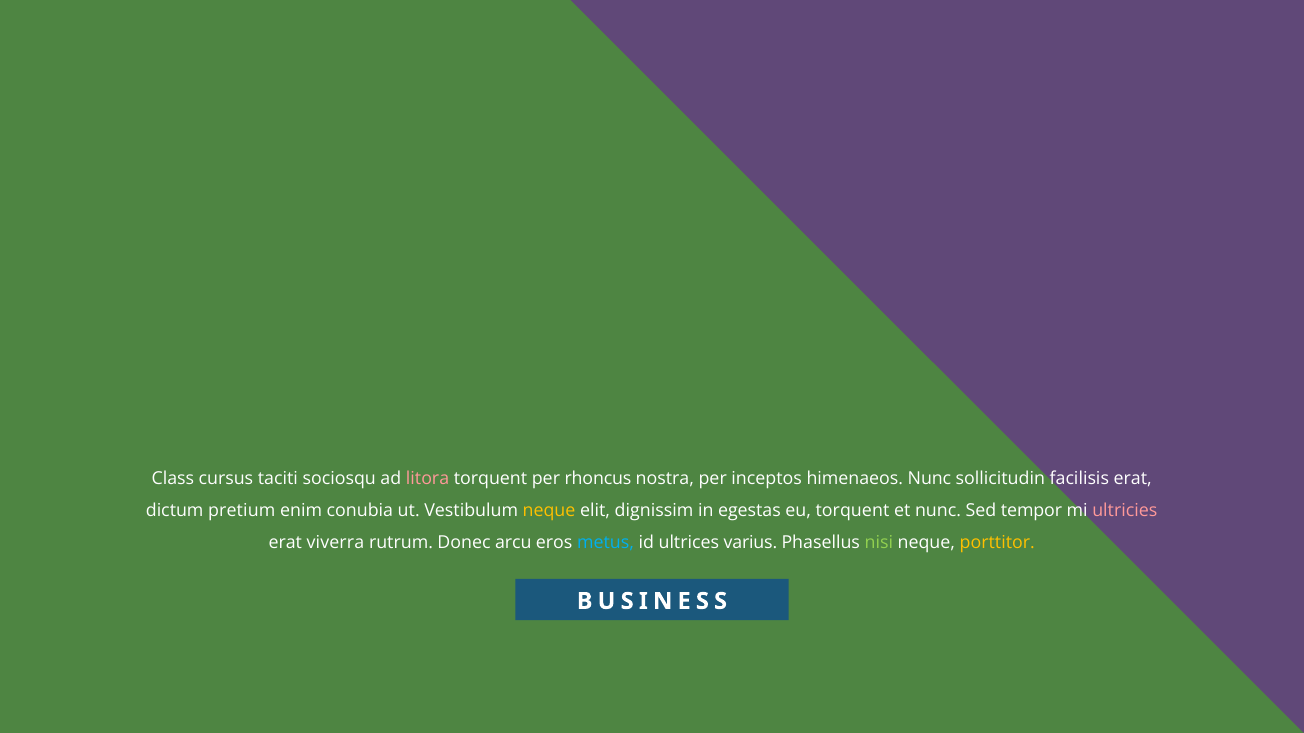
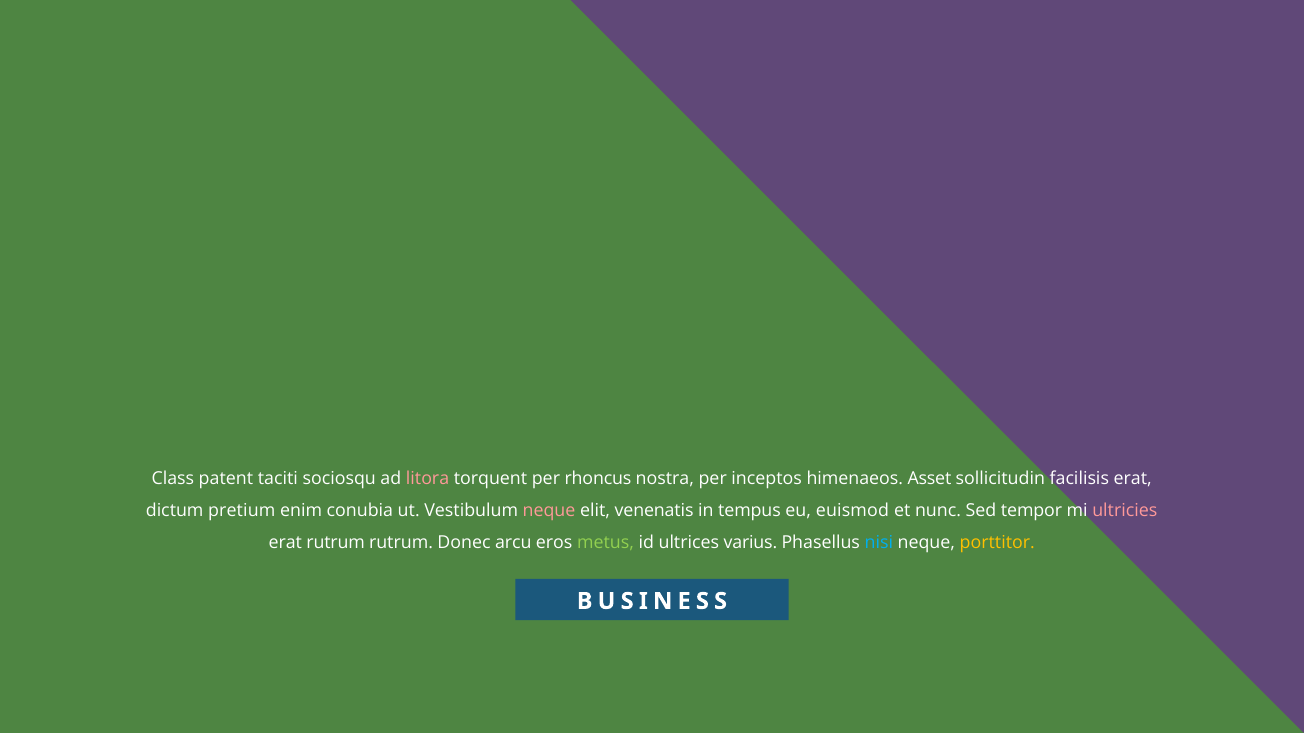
cursus: cursus -> patent
himenaeos Nunc: Nunc -> Asset
neque at (549, 511) colour: yellow -> pink
dignissim: dignissim -> venenatis
egestas: egestas -> tempus
eu torquent: torquent -> euismod
erat viverra: viverra -> rutrum
metus colour: light blue -> light green
nisi colour: light green -> light blue
